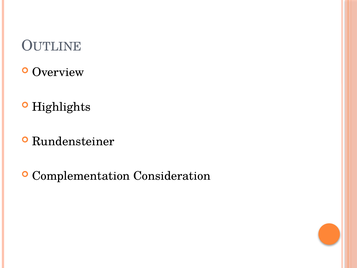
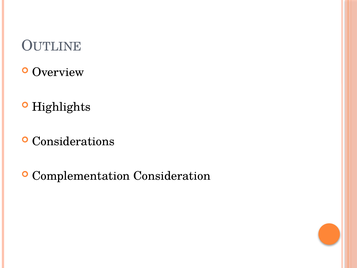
Rundensteiner: Rundensteiner -> Considerations
